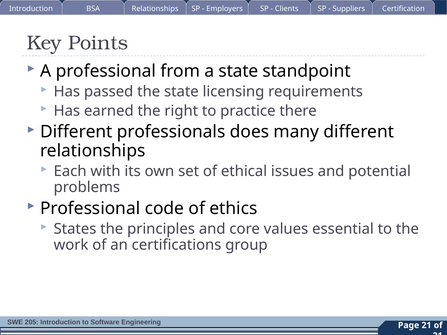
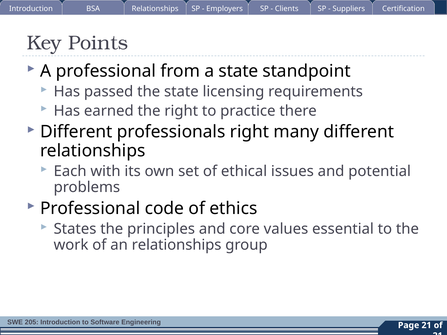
professionals does: does -> right
an certifications: certifications -> relationships
